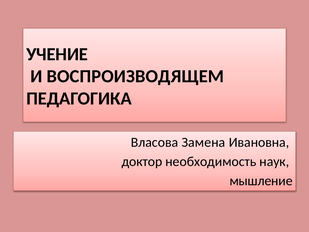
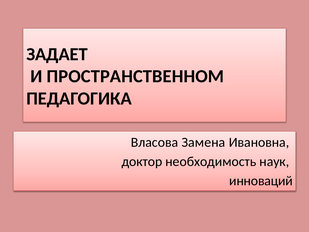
УЧЕНИЕ: УЧЕНИЕ -> ЗАДАЕТ
ВОСПРОИЗВОДЯЩЕМ: ВОСПРОИЗВОДЯЩЕМ -> ПРОСТРАНСТВЕННОМ
мышление: мышление -> инноваций
